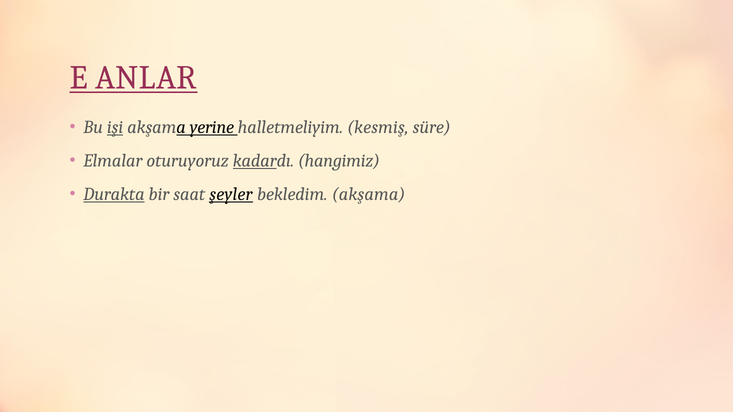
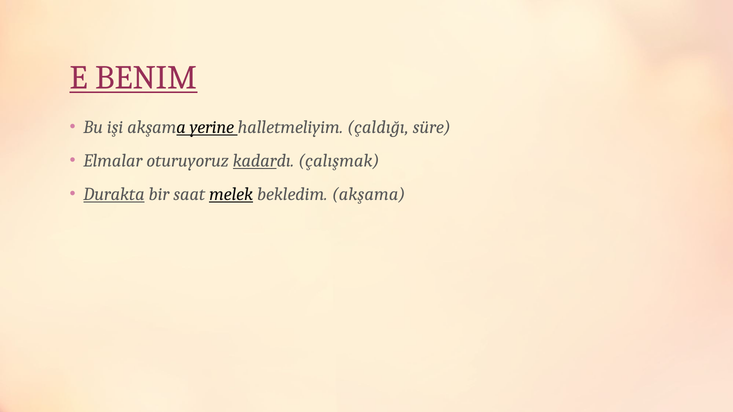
ANLAR: ANLAR -> BENIM
işi underline: present -> none
kesmiş: kesmiş -> çaldığı
hangimiz: hangimiz -> çalışmak
şeyler: şeyler -> melek
